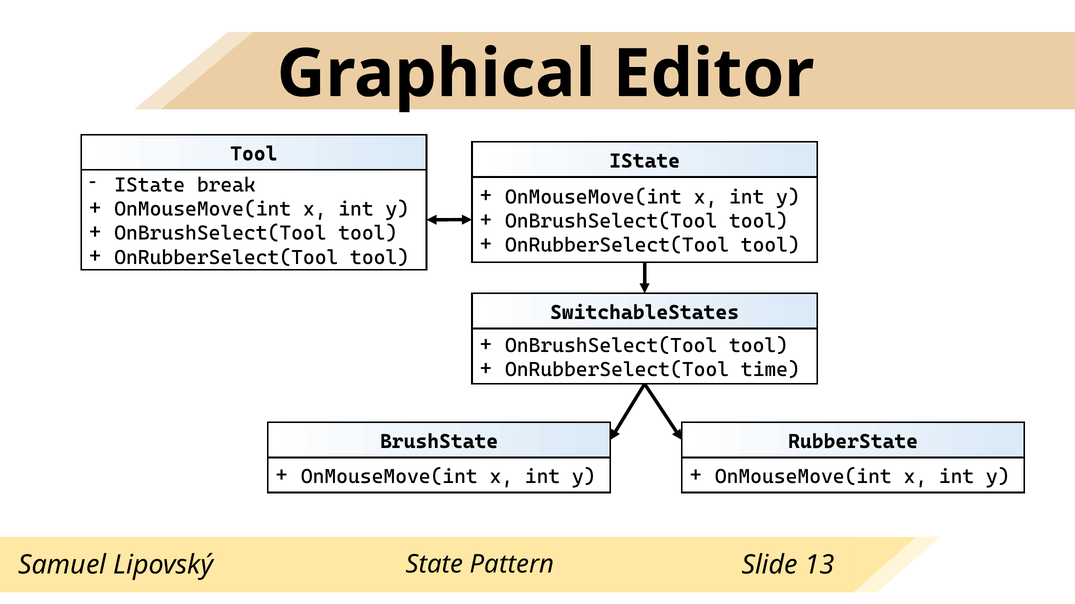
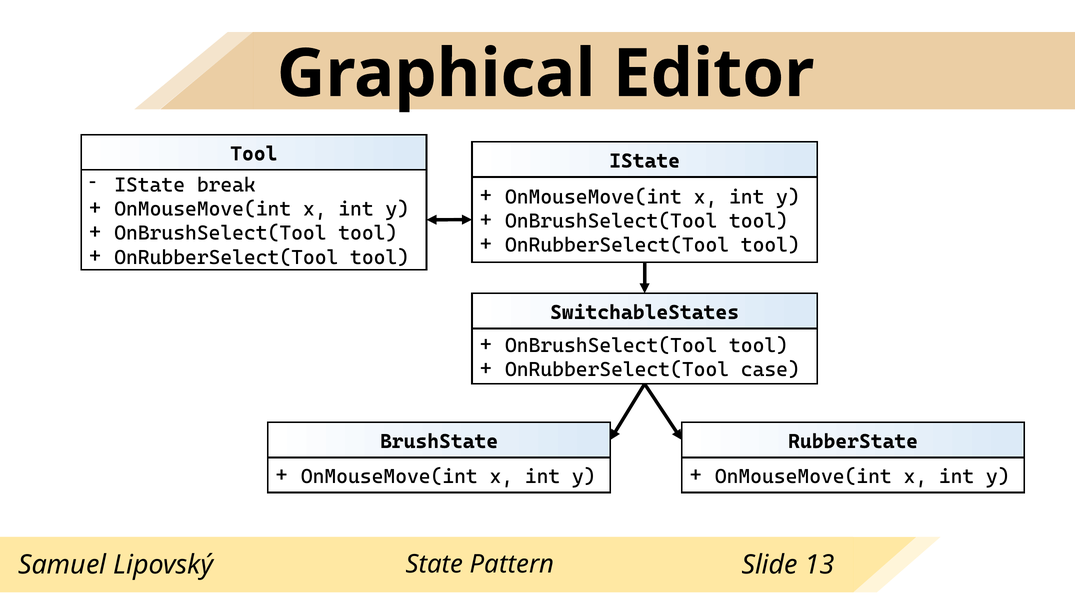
time: time -> case
